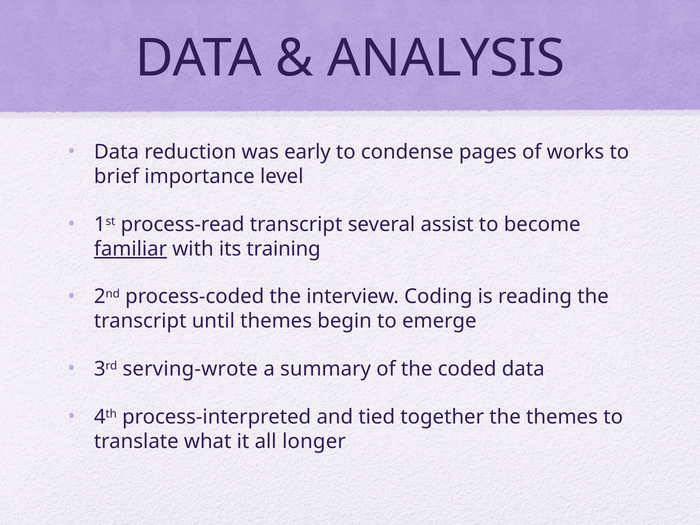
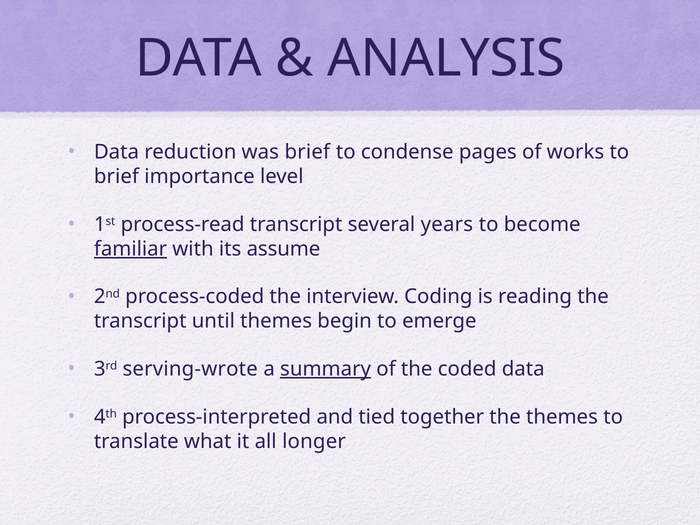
was early: early -> brief
assist: assist -> years
training: training -> assume
summary underline: none -> present
